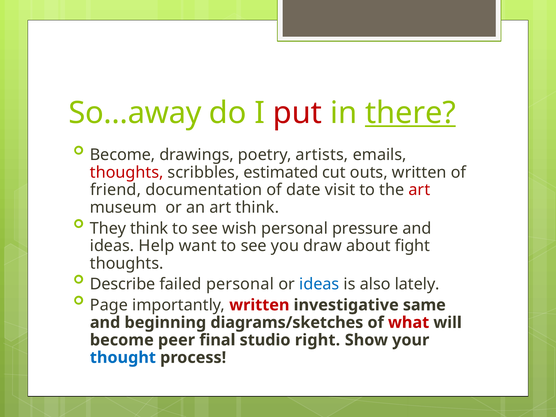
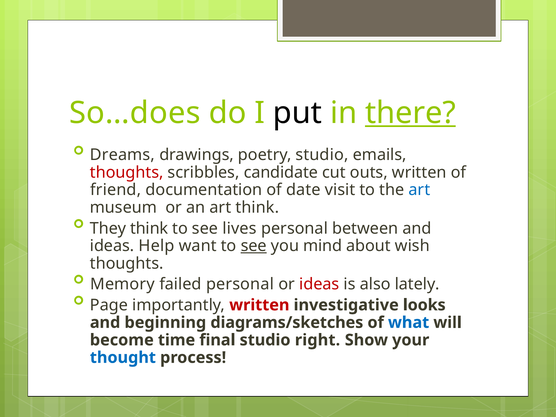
So…away: So…away -> So…does
put colour: red -> black
Become at (123, 155): Become -> Dreams
poetry artists: artists -> studio
estimated: estimated -> candidate
art at (419, 190) colour: red -> blue
wish: wish -> lives
pressure: pressure -> between
see at (254, 246) underline: none -> present
draw: draw -> mind
fight: fight -> wish
Describe: Describe -> Memory
ideas at (319, 284) colour: blue -> red
same: same -> looks
what colour: red -> blue
peer: peer -> time
